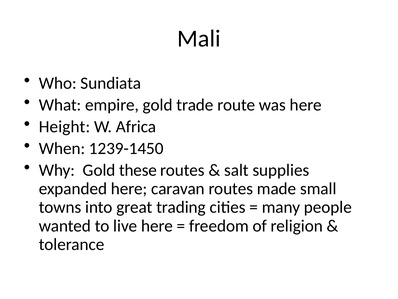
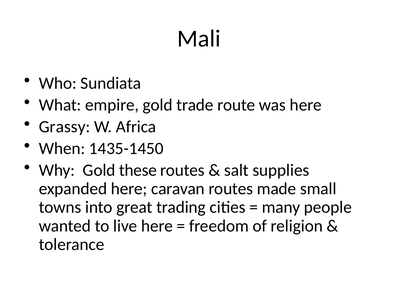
Height: Height -> Grassy
1239-1450: 1239-1450 -> 1435-1450
